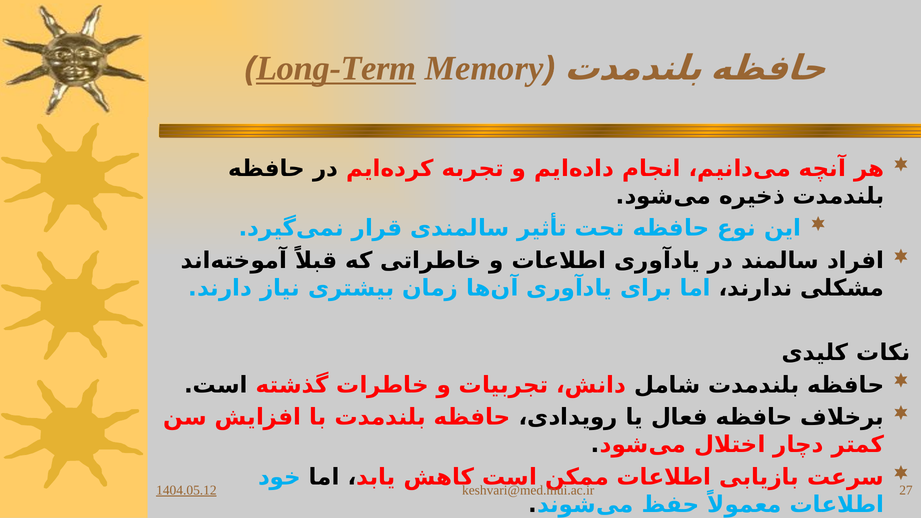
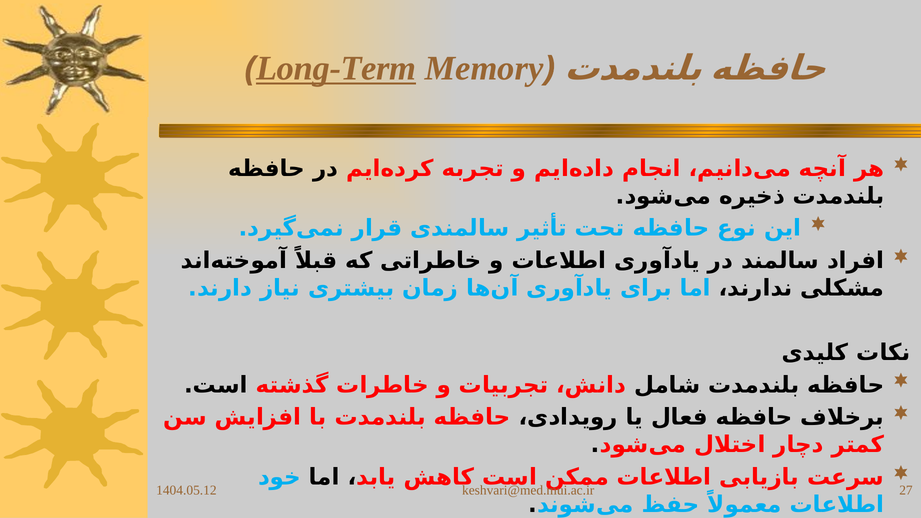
1404.05.12 underline: present -> none
